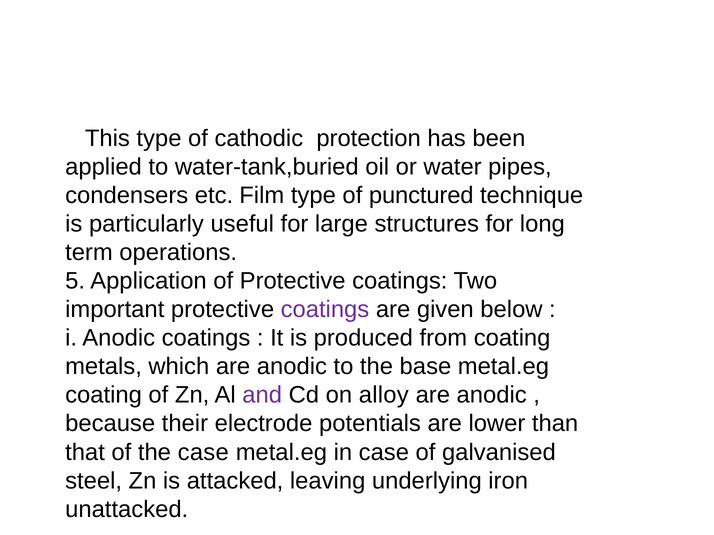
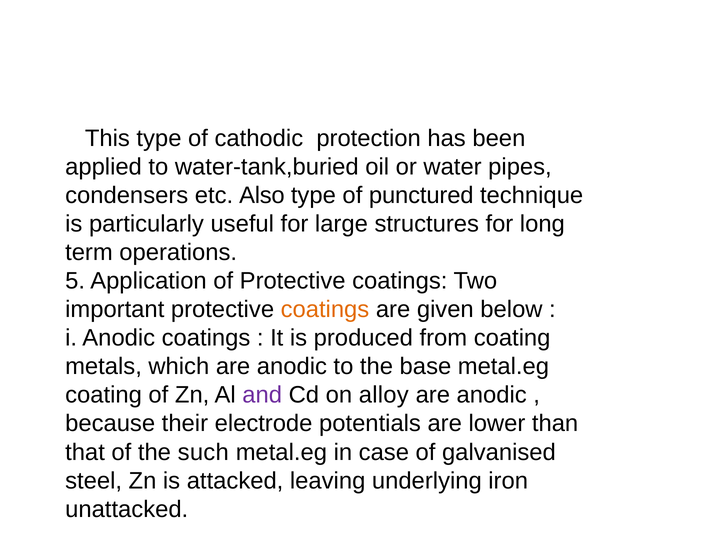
Film: Film -> Also
coatings at (325, 310) colour: purple -> orange
the case: case -> such
